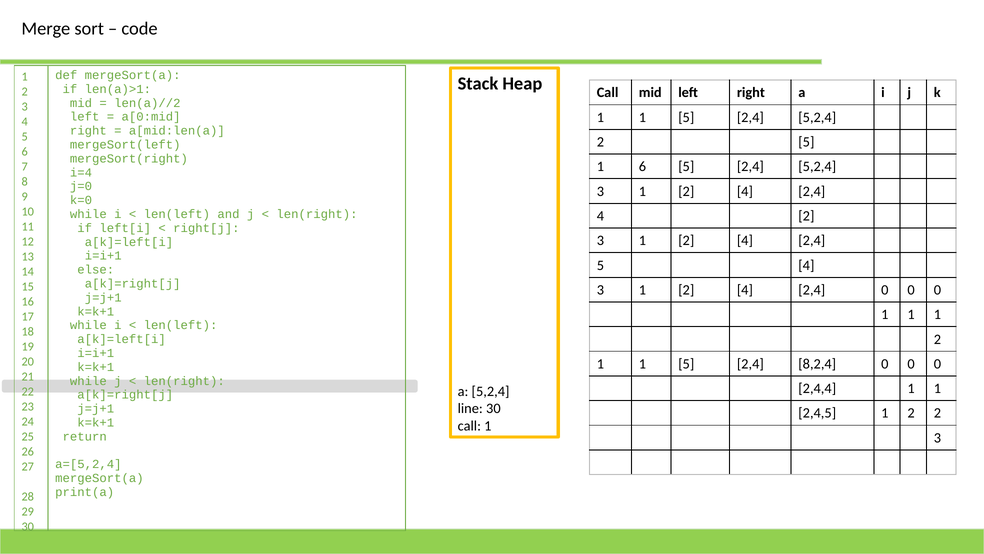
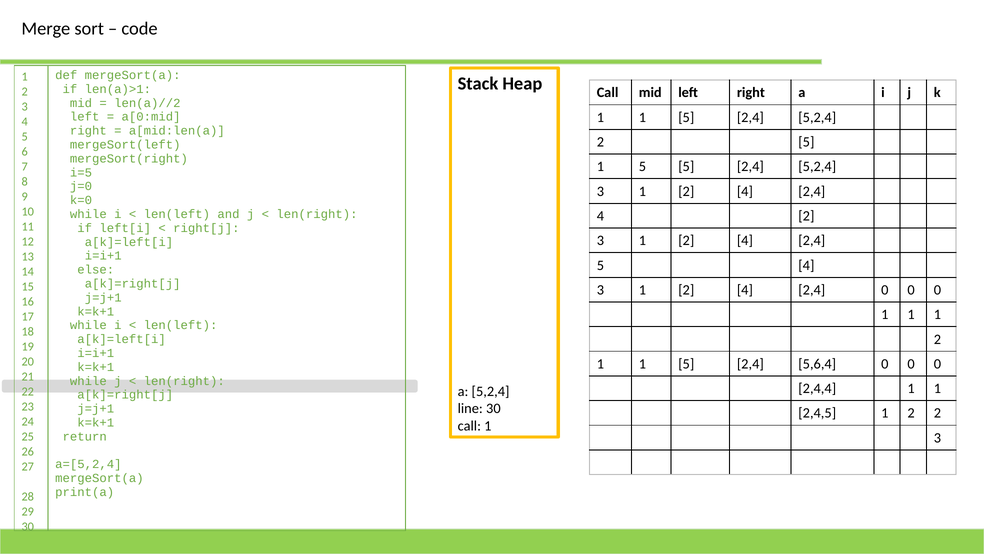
6 at (642, 166): 6 -> 5
i=4: i=4 -> i=5
8,2,4: 8,2,4 -> 5,6,4
